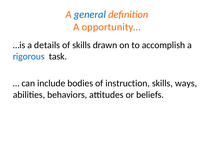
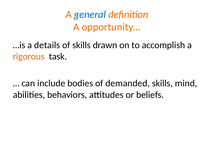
rigorous colour: blue -> orange
instruction: instruction -> demanded
ways: ways -> mind
